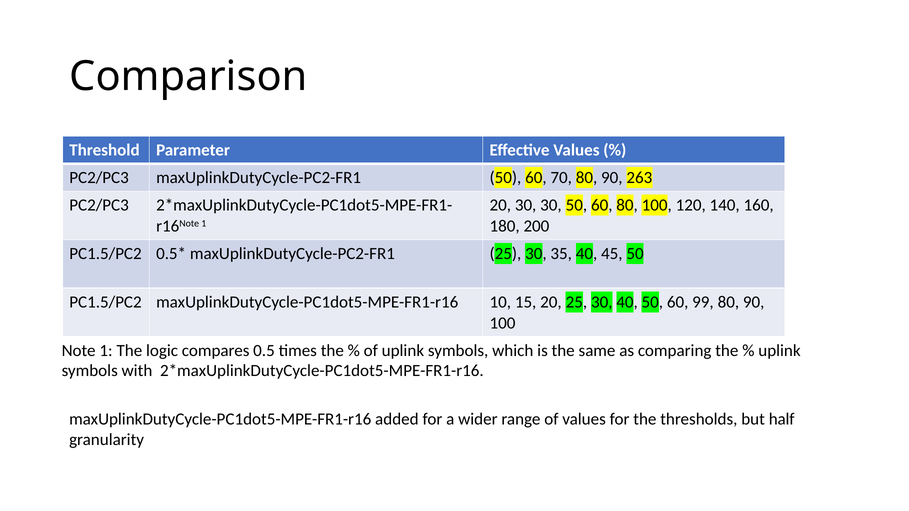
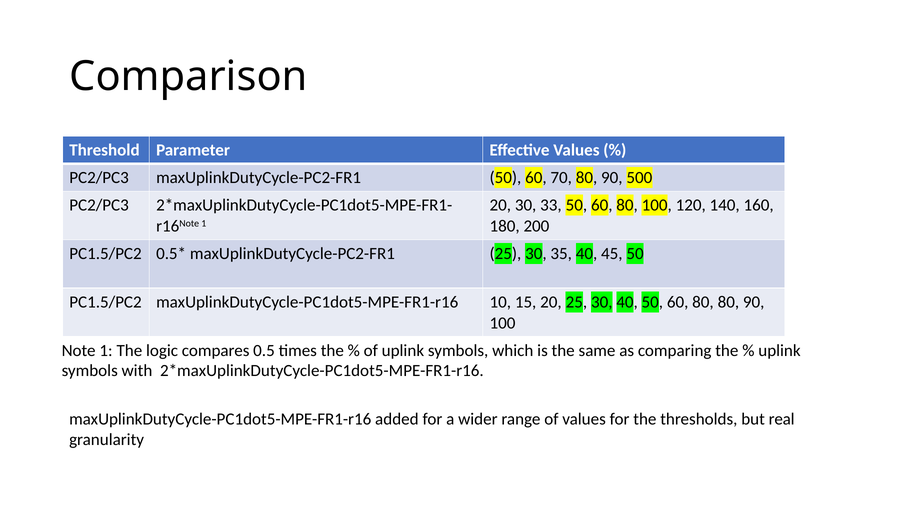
263: 263 -> 500
30 30: 30 -> 33
40 50 60 99: 99 -> 80
half: half -> real
